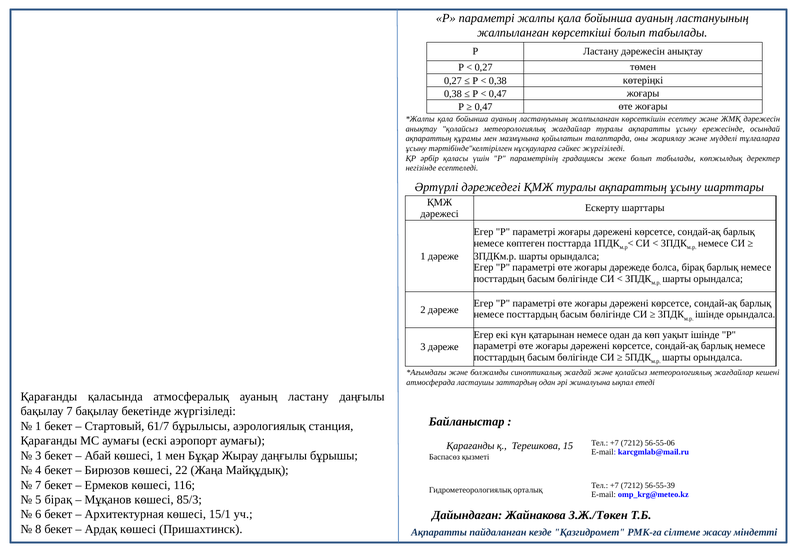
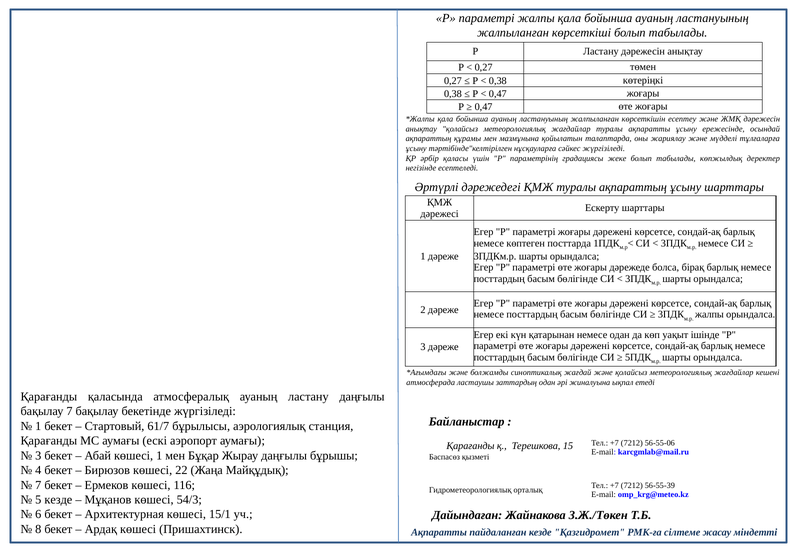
ішінде at (709, 314): ішінде -> жалпы
5 бірақ: бірақ -> кезде
85/3: 85/3 -> 54/3
